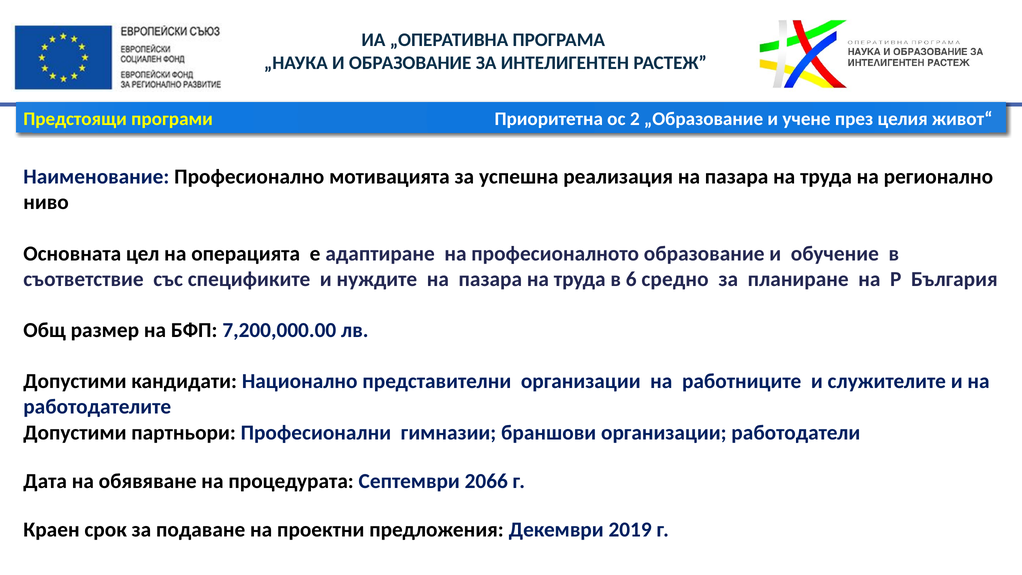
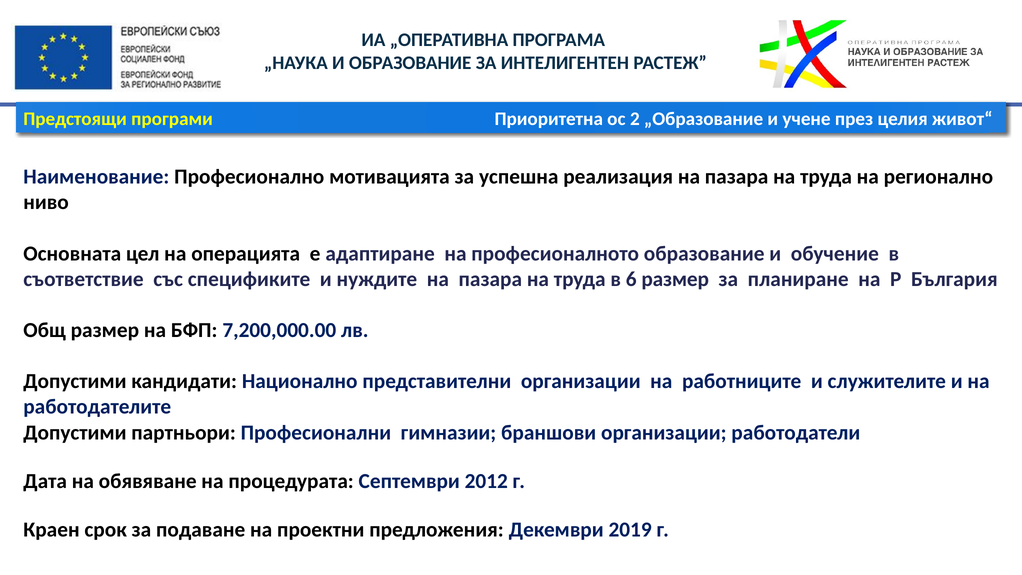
6 средно: средно -> размер
2066: 2066 -> 2012
